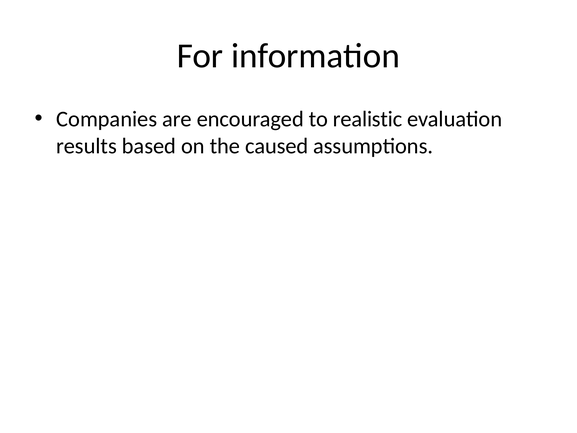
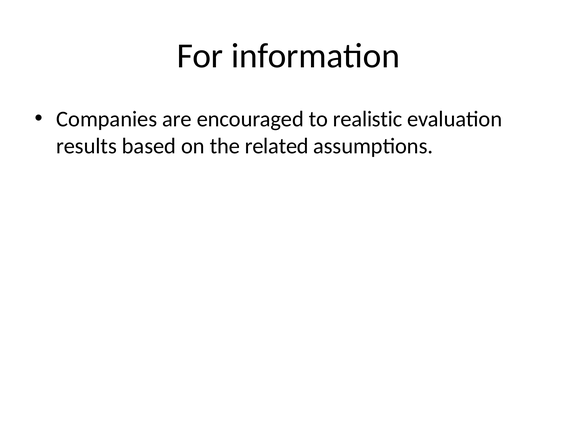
caused: caused -> related
